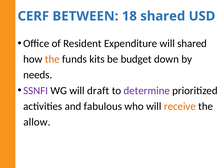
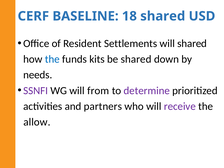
BETWEEN: BETWEEN -> BASELINE
Expenditure: Expenditure -> Settlements
the at (52, 59) colour: orange -> blue
be budget: budget -> shared
draft: draft -> from
fabulous: fabulous -> partners
receive colour: orange -> purple
